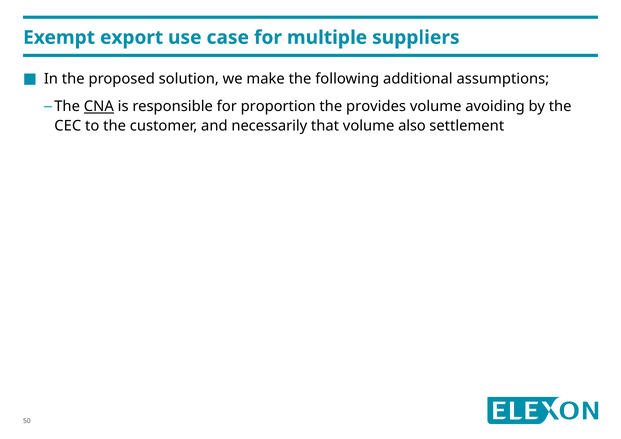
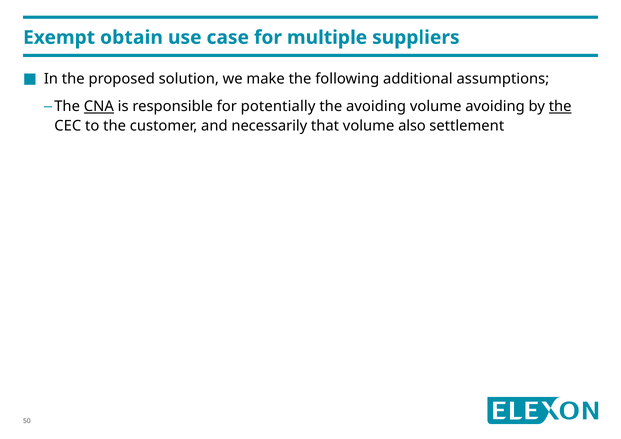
export: export -> obtain
proportion: proportion -> potentially
the provides: provides -> avoiding
the at (560, 107) underline: none -> present
